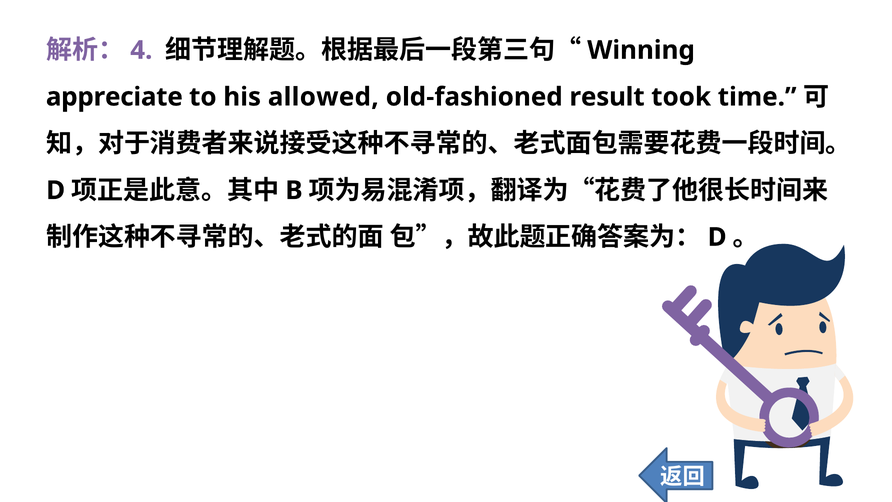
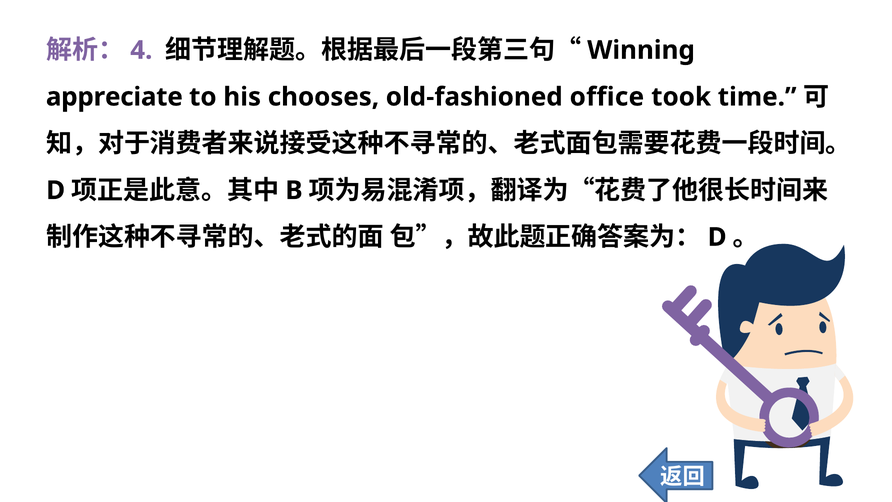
allowed: allowed -> chooses
result: result -> office
